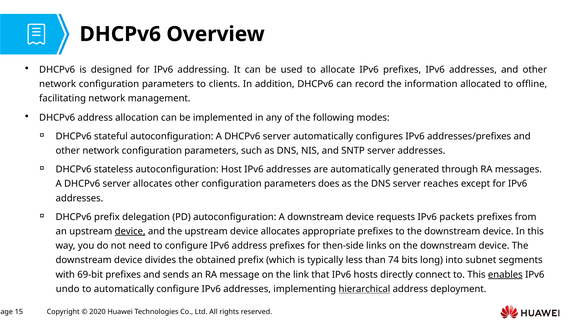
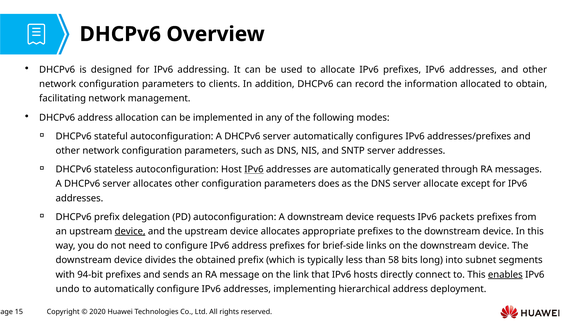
offline: offline -> obtain
IPv6 at (254, 169) underline: none -> present
server reaches: reaches -> allocate
then-side: then-side -> brief-side
74: 74 -> 58
69-bit: 69-bit -> 94-bit
hierarchical underline: present -> none
